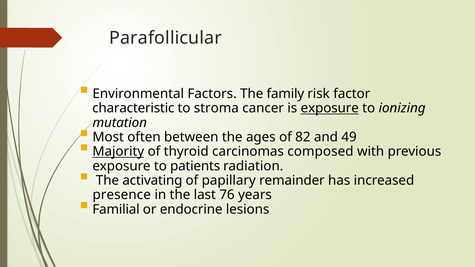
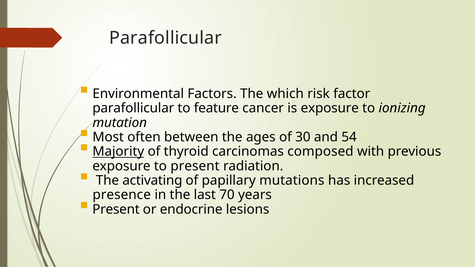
family: family -> which
characteristic at (133, 108): characteristic -> parafollicular
stroma: stroma -> feature
exposure at (330, 108) underline: present -> none
82: 82 -> 30
49: 49 -> 54
to patients: patients -> present
remainder: remainder -> mutations
76: 76 -> 70
Familial at (116, 209): Familial -> Present
